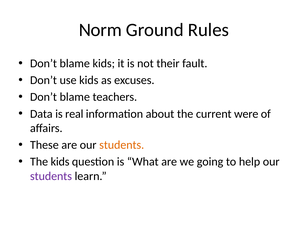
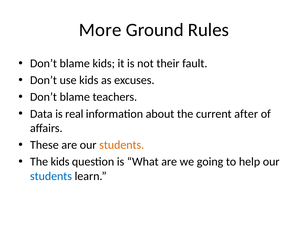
Norm: Norm -> More
were: were -> after
students at (51, 176) colour: purple -> blue
